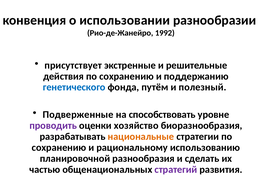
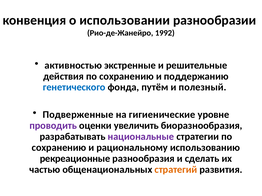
присутствует: присутствует -> активностью
способствовать: способствовать -> гигиенические
хозяйство: хозяйство -> увеличить
национальные colour: orange -> purple
планировочной: планировочной -> рекреационные
стратегий colour: purple -> orange
